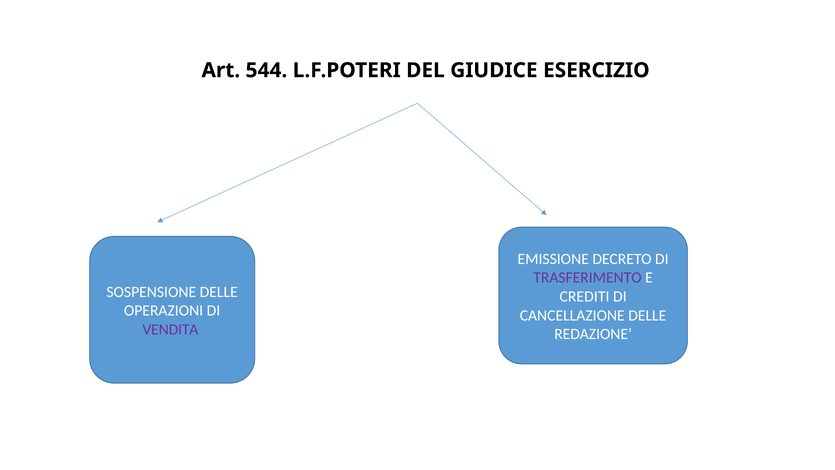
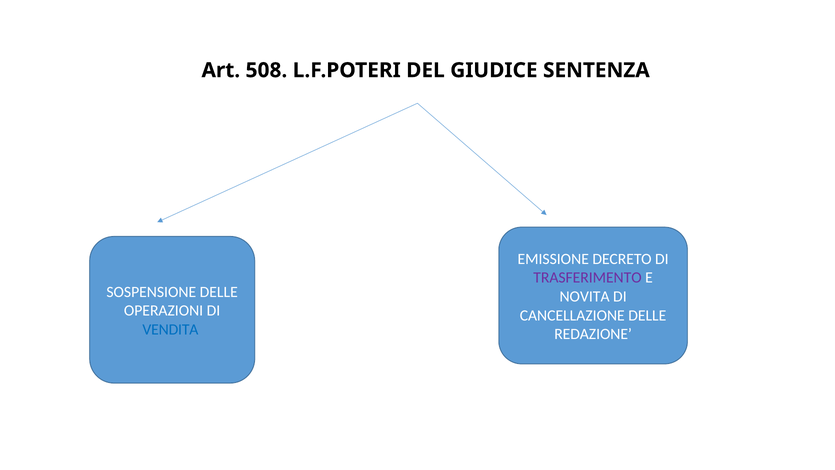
544: 544 -> 508
ESERCIZIO: ESERCIZIO -> SENTENZA
CREDITI: CREDITI -> NOVITA
VENDITA colour: purple -> blue
